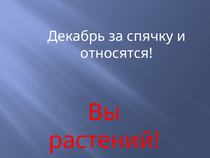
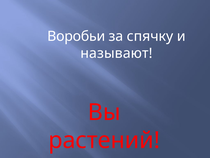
Декабрь: Декабрь -> Воробьи
относятся: относятся -> называют
